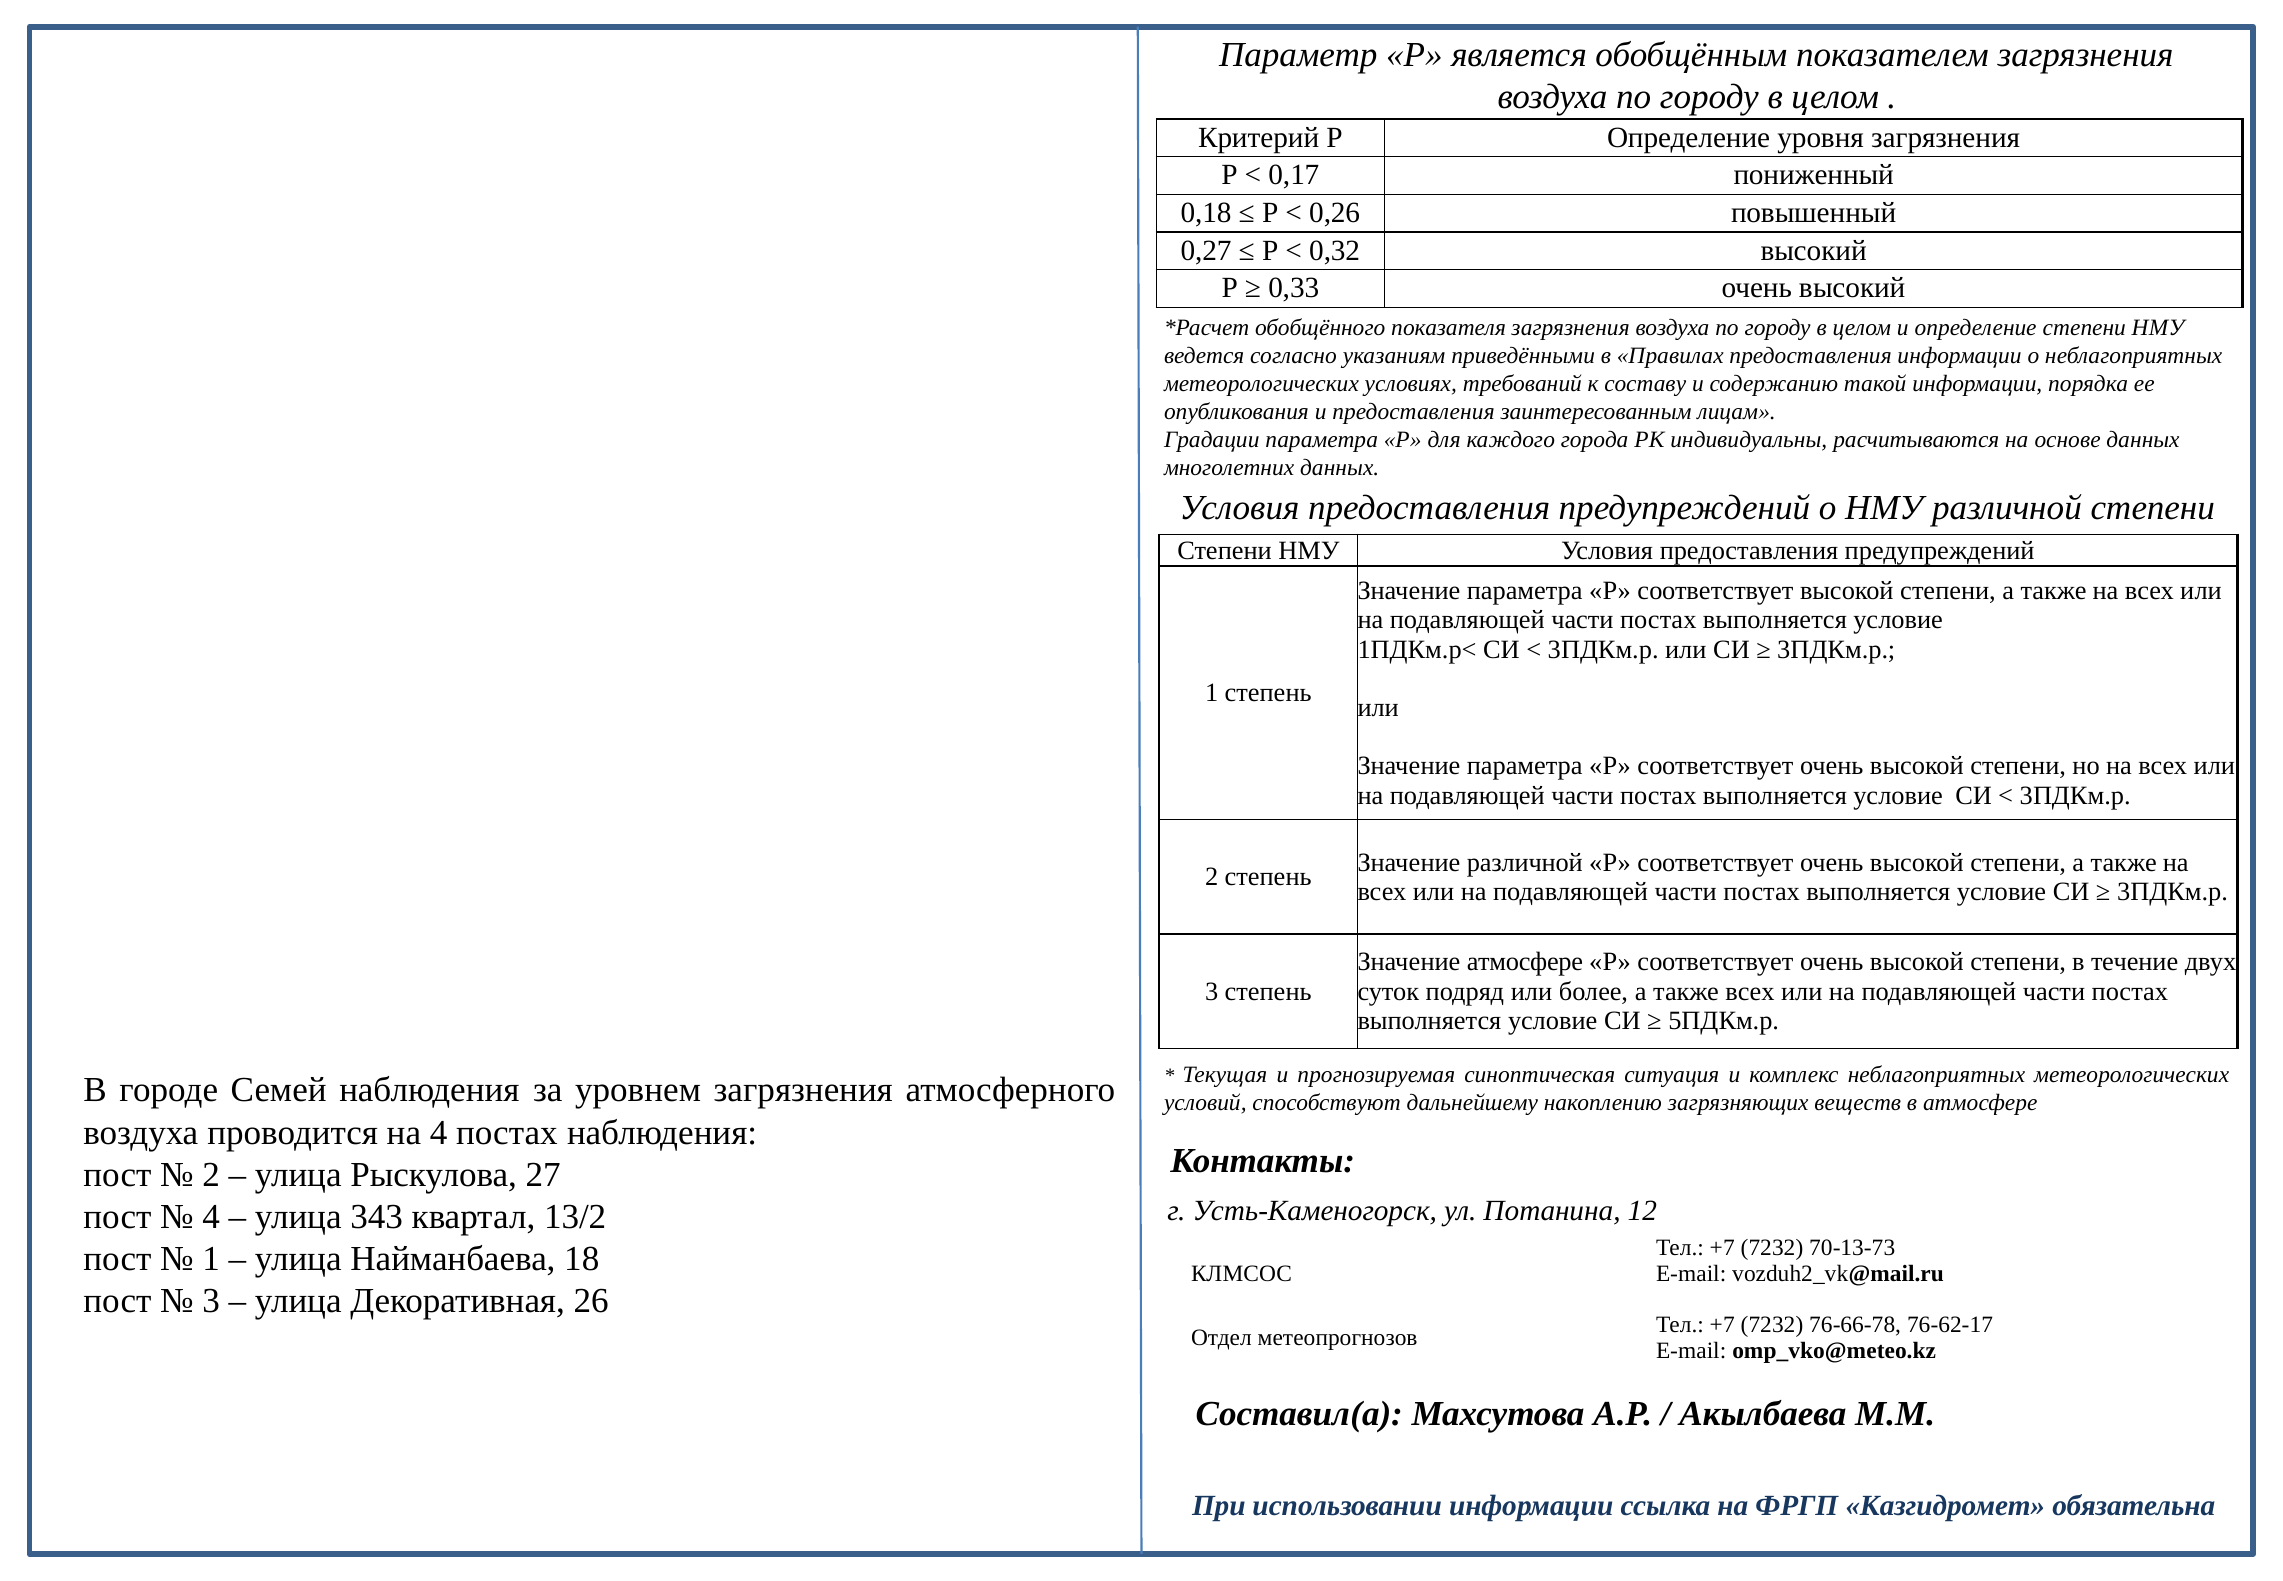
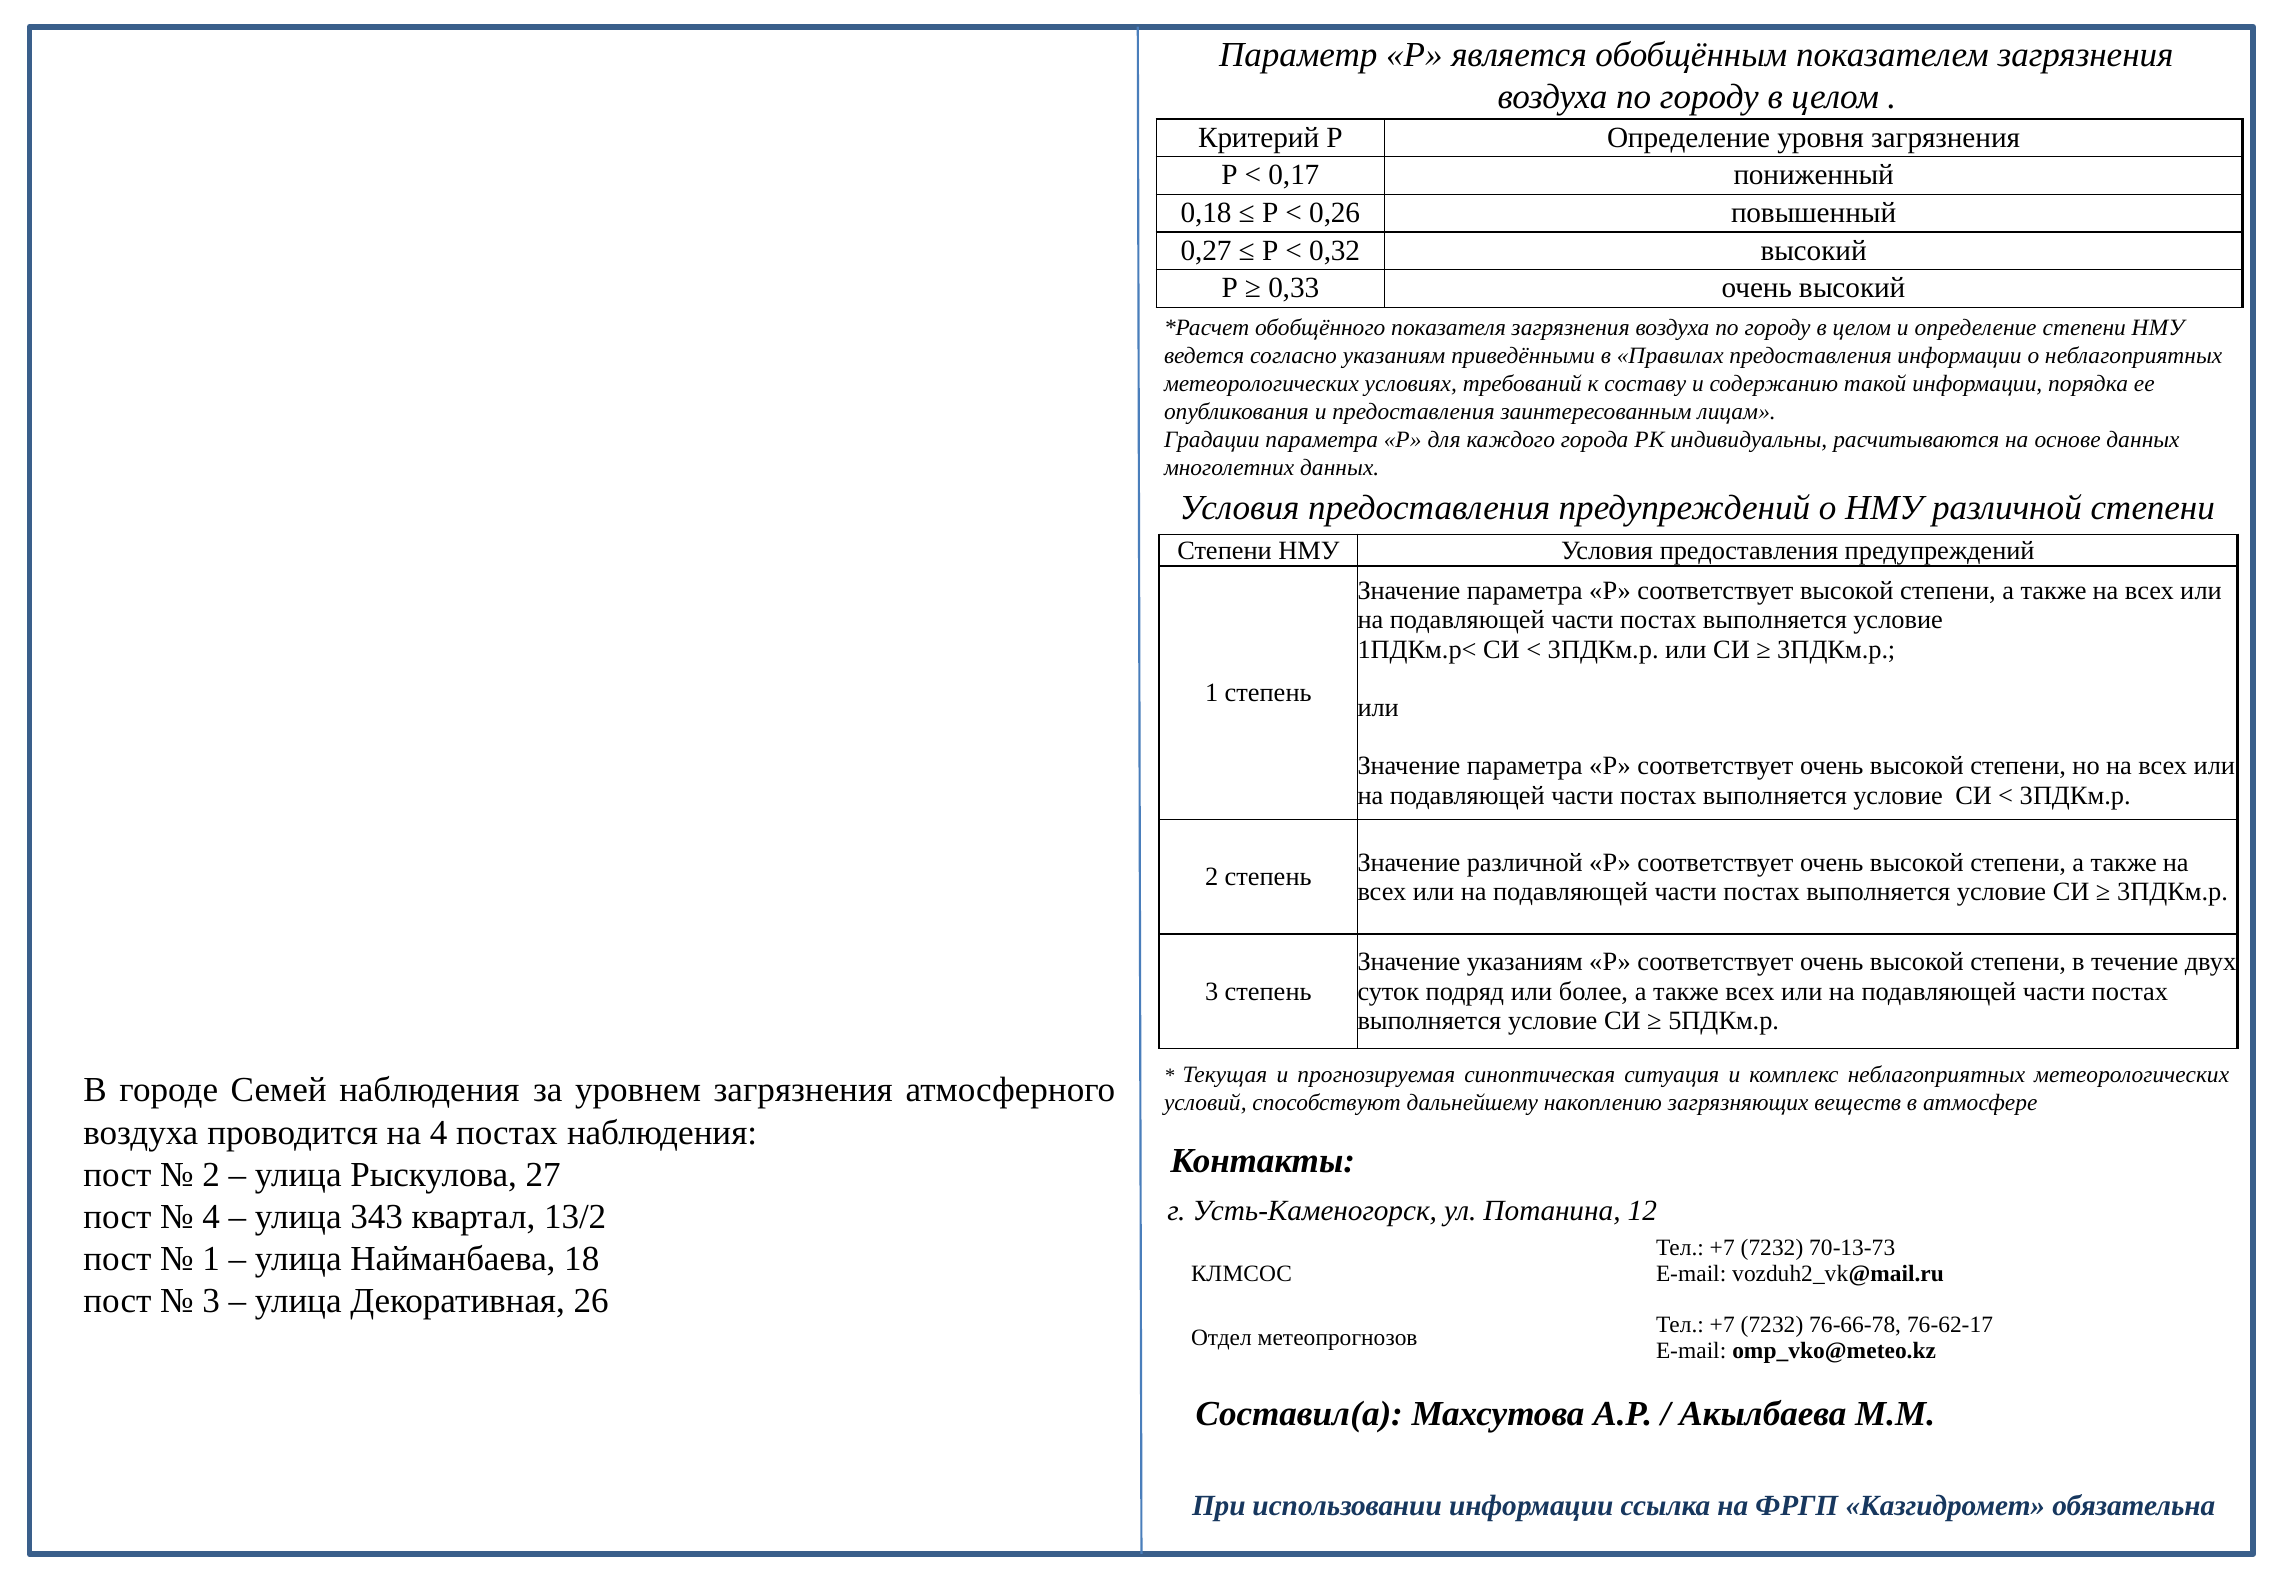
Значение атмосфере: атмосфере -> указаниям
